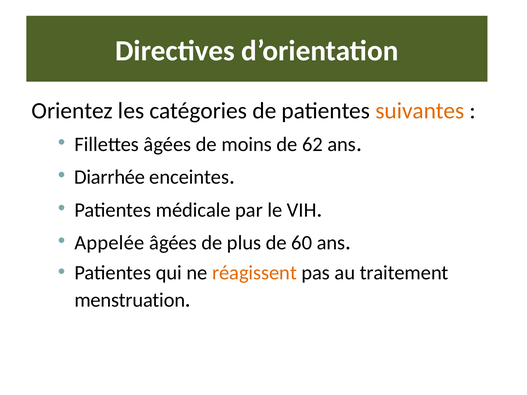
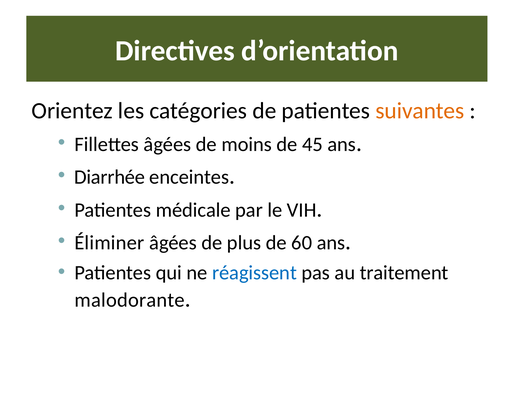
62: 62 -> 45
Appelée: Appelée -> Éliminer
réagissent colour: orange -> blue
menstruation: menstruation -> malodorante
